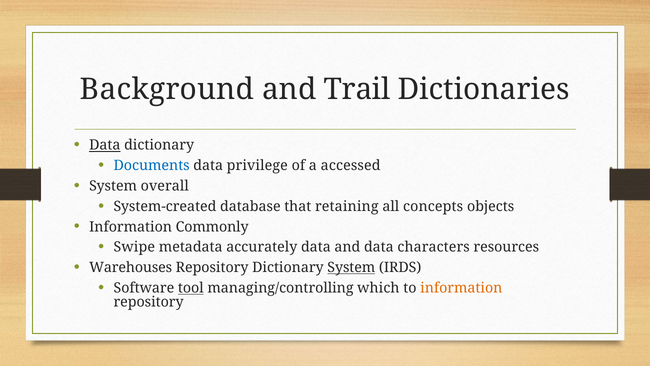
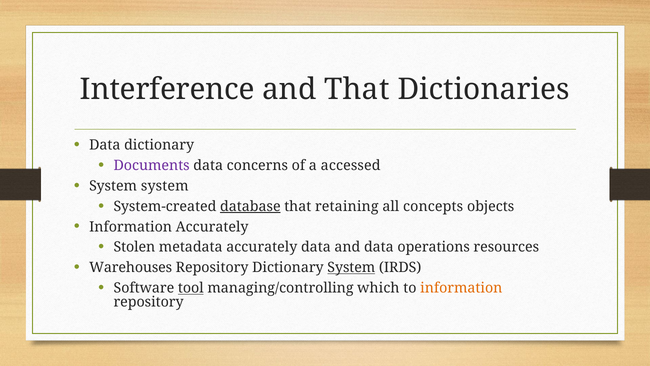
Background: Background -> Interference
and Trail: Trail -> That
Data at (105, 145) underline: present -> none
Documents colour: blue -> purple
privilege: privilege -> concerns
System overall: overall -> system
database underline: none -> present
Information Commonly: Commonly -> Accurately
Swipe: Swipe -> Stolen
characters: characters -> operations
